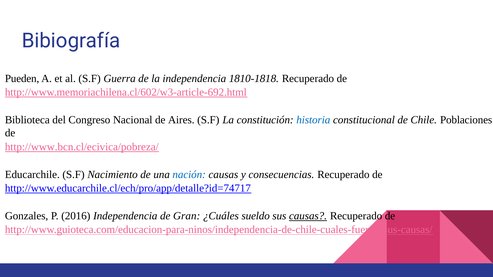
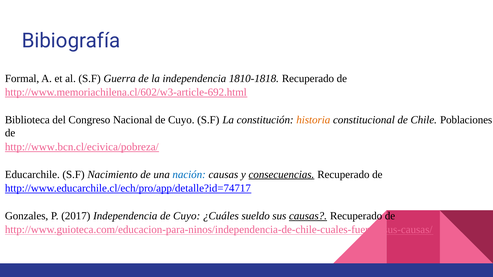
Pueden: Pueden -> Formal
Nacional de Aires: Aires -> Cuyo
historia colour: blue -> orange
consecuencias underline: none -> present
2016: 2016 -> 2017
Independencia de Gran: Gran -> Cuyo
